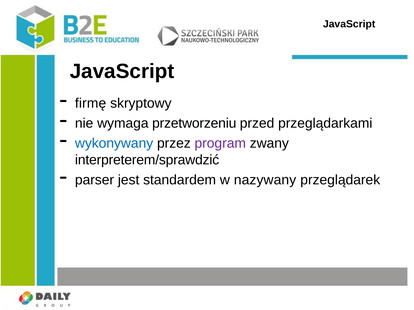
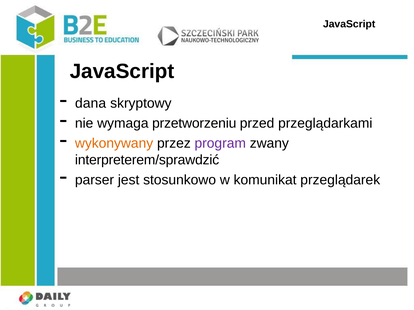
firmę: firmę -> dana
wykonywany colour: blue -> orange
standardem: standardem -> stosunkowo
nazywany: nazywany -> komunikat
